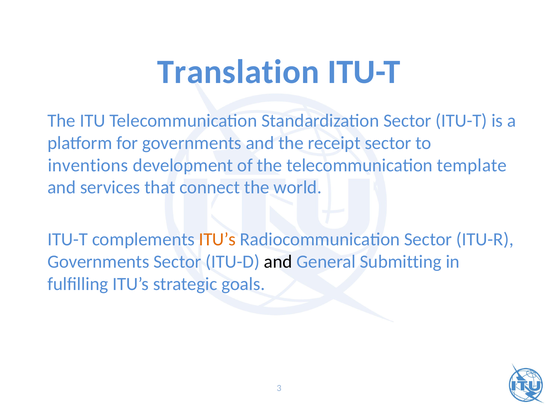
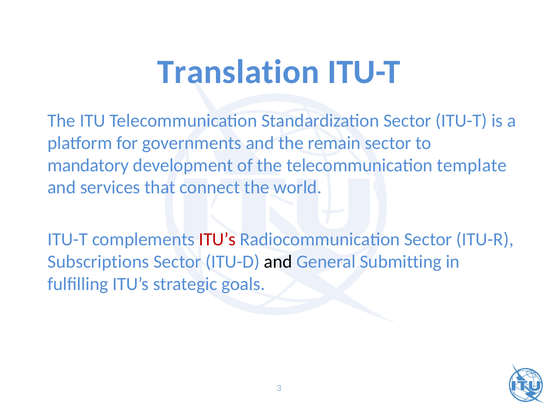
receipt: receipt -> remain
inventions: inventions -> mandatory
ITU’s at (217, 240) colour: orange -> red
Governments at (98, 262): Governments -> Subscriptions
